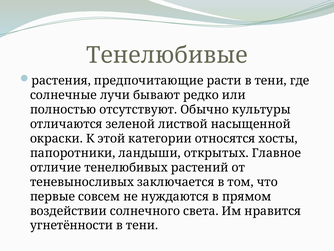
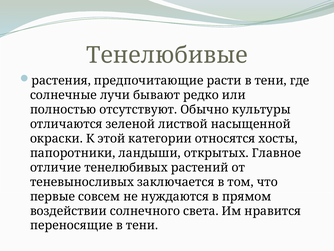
угнетённости: угнетённости -> переносящие
